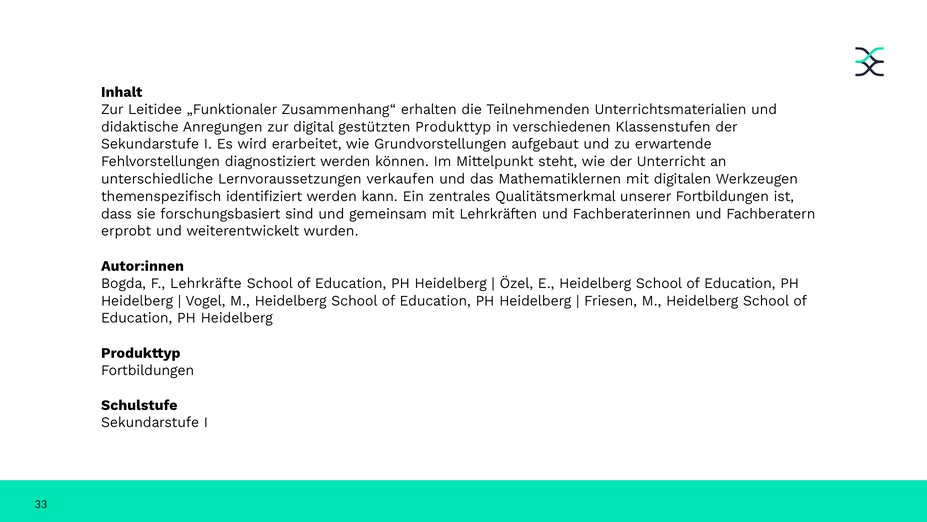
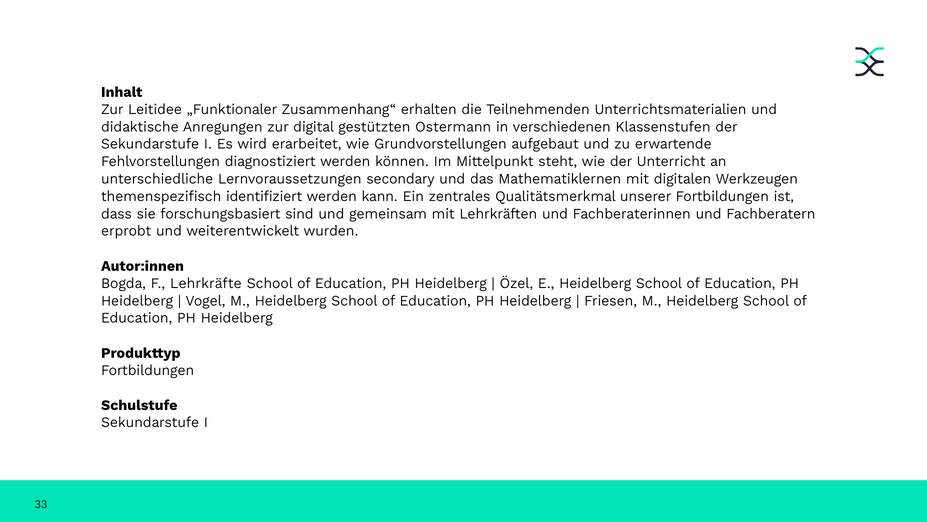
gestützten Produkttyp: Produkttyp -> Ostermann
verkaufen: verkaufen -> secondary
